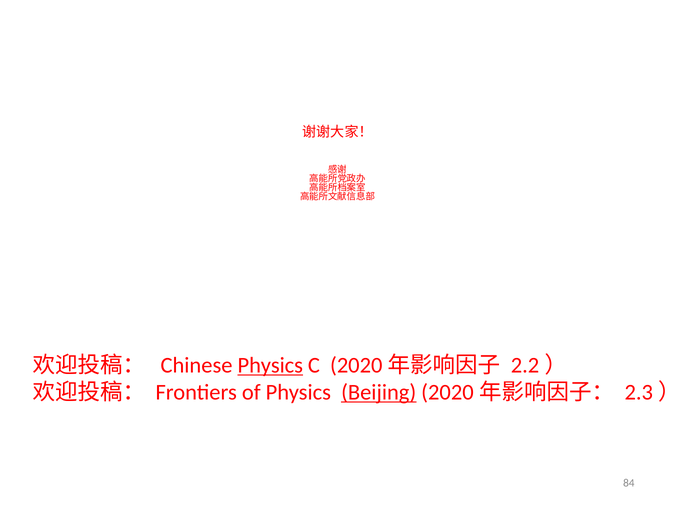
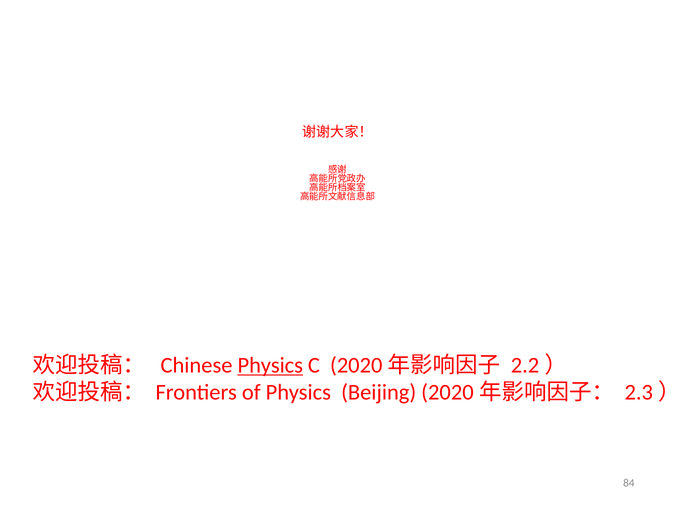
Beijing underline: present -> none
